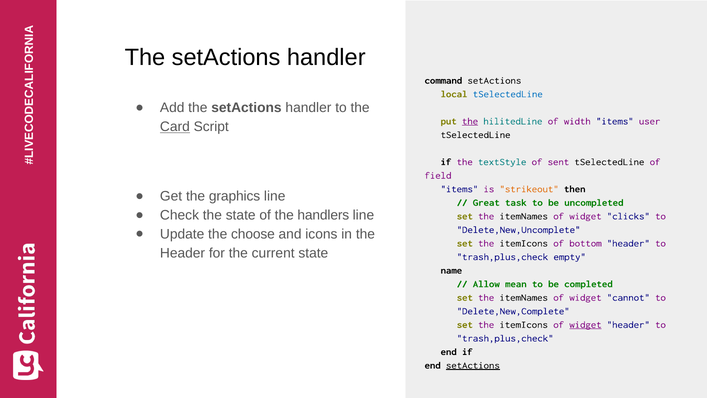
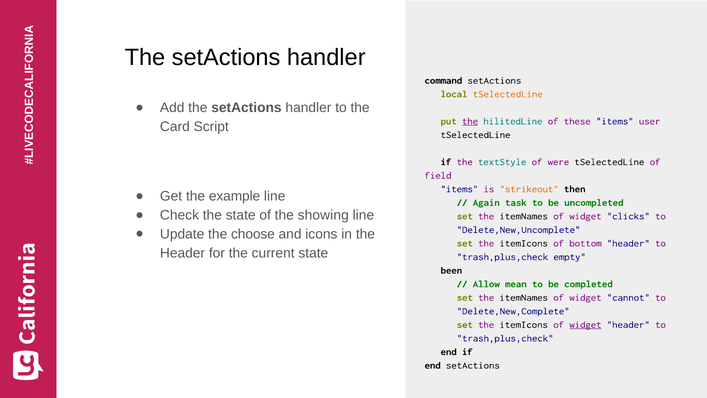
tSelectedLine at (508, 94) colour: blue -> orange
width: width -> these
Card underline: present -> none
sent: sent -> were
graphics: graphics -> example
Great: Great -> Again
handlers: handlers -> showing
name: name -> been
setActions at (473, 365) underline: present -> none
